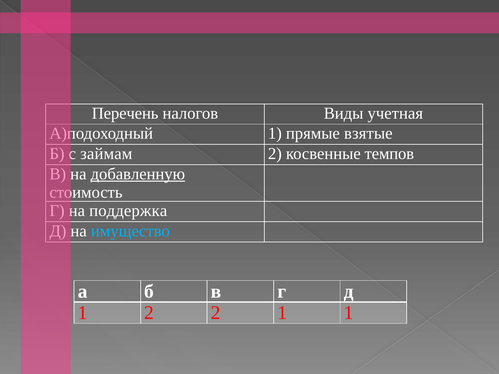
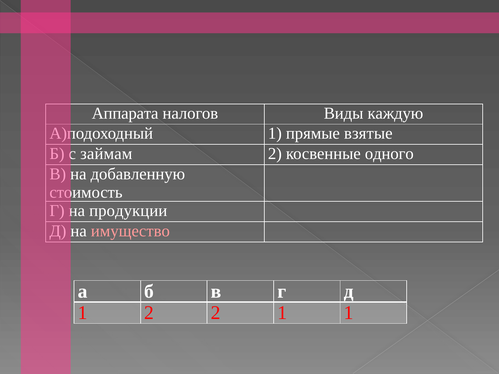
Перечень: Перечень -> Аппарата
учетная: учетная -> каждую
темпов: темпов -> одного
добавленную underline: present -> none
поддержка: поддержка -> продукции
имущество colour: light blue -> pink
